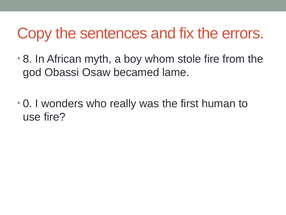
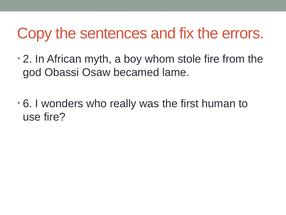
8: 8 -> 2
0: 0 -> 6
